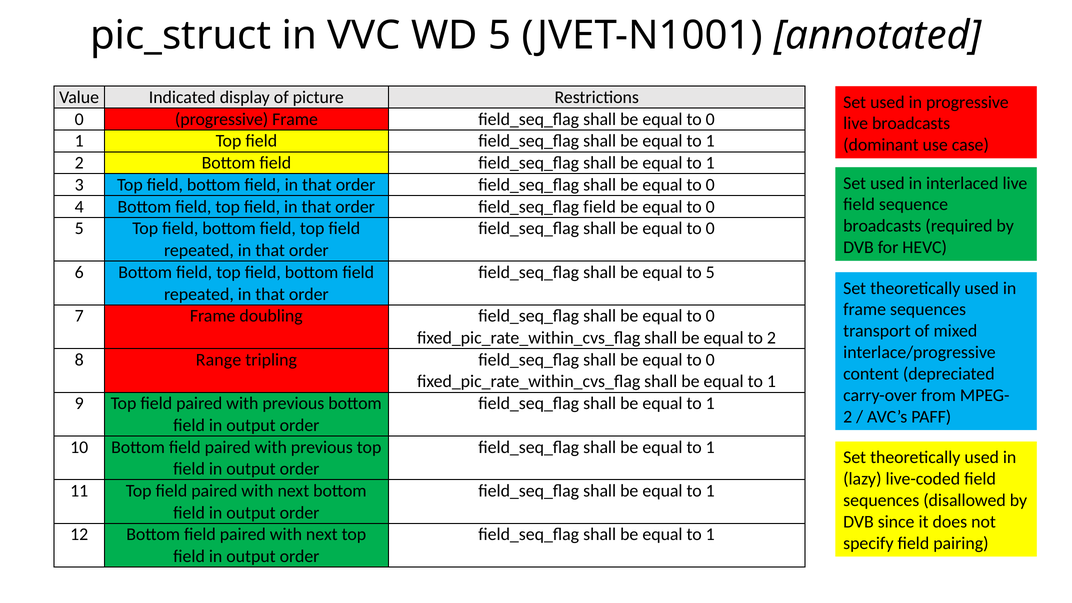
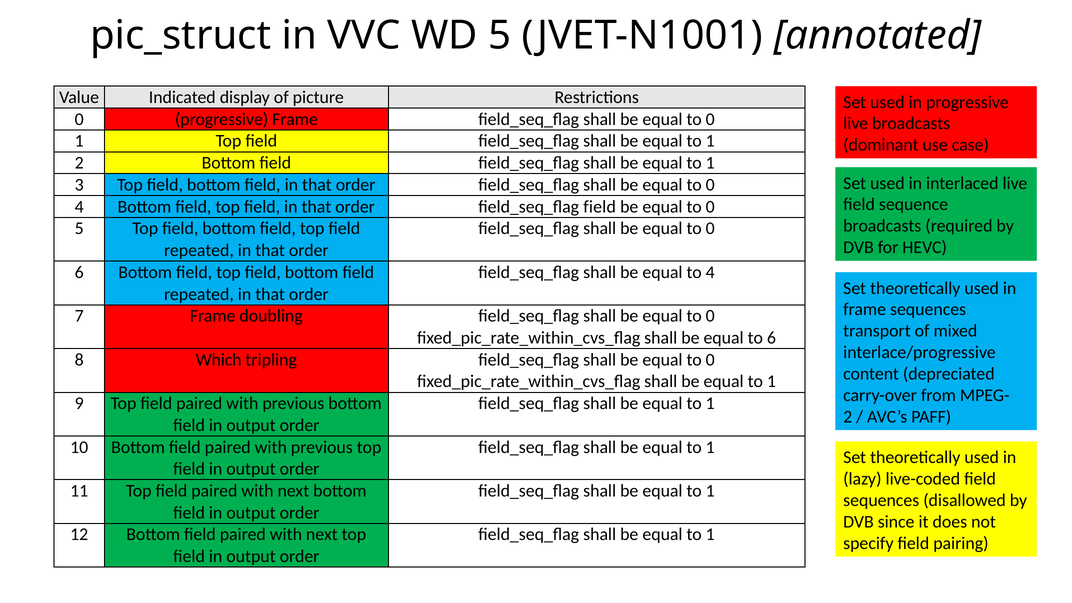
to 5: 5 -> 4
to 2: 2 -> 6
Range: Range -> Which
